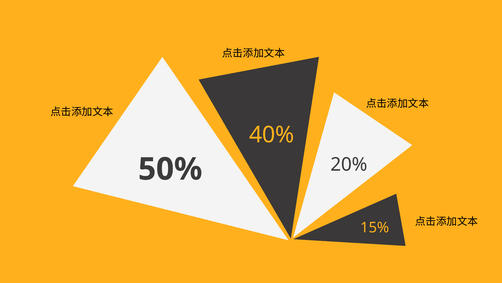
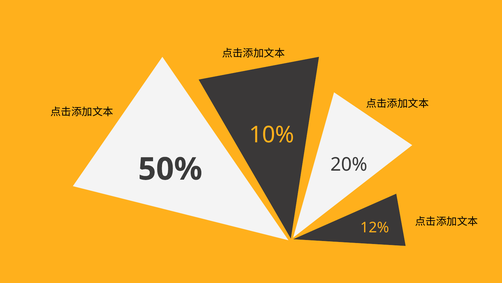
40%: 40% -> 10%
15%: 15% -> 12%
